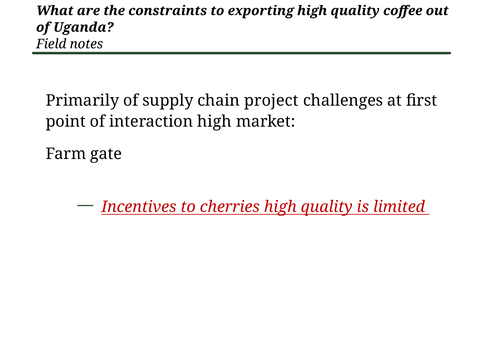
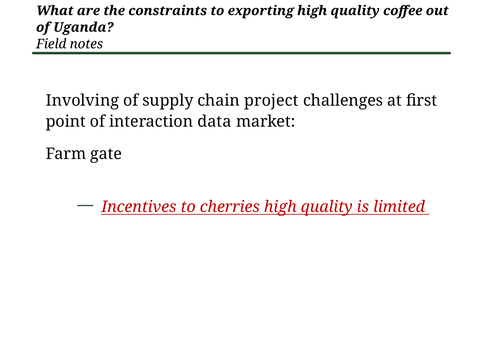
Primarily: Primarily -> Involving
interaction high: high -> data
